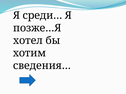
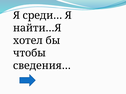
позже…Я: позже…Я -> найти…Я
хотим: хотим -> чтобы
